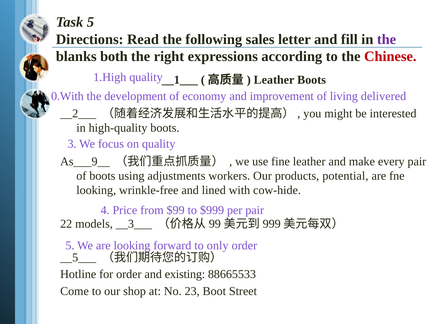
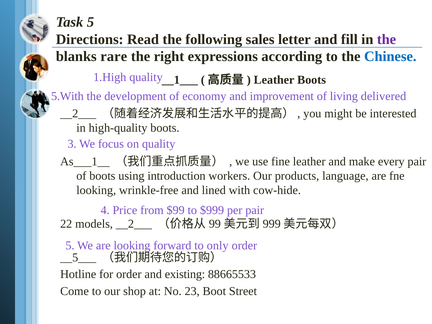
both: both -> rare
Chinese colour: red -> blue
0.With: 0.With -> 5.With
As___9__: As___9__ -> As___1__
adjustments: adjustments -> introduction
potential: potential -> language
models __3___: __3___ -> __2___
